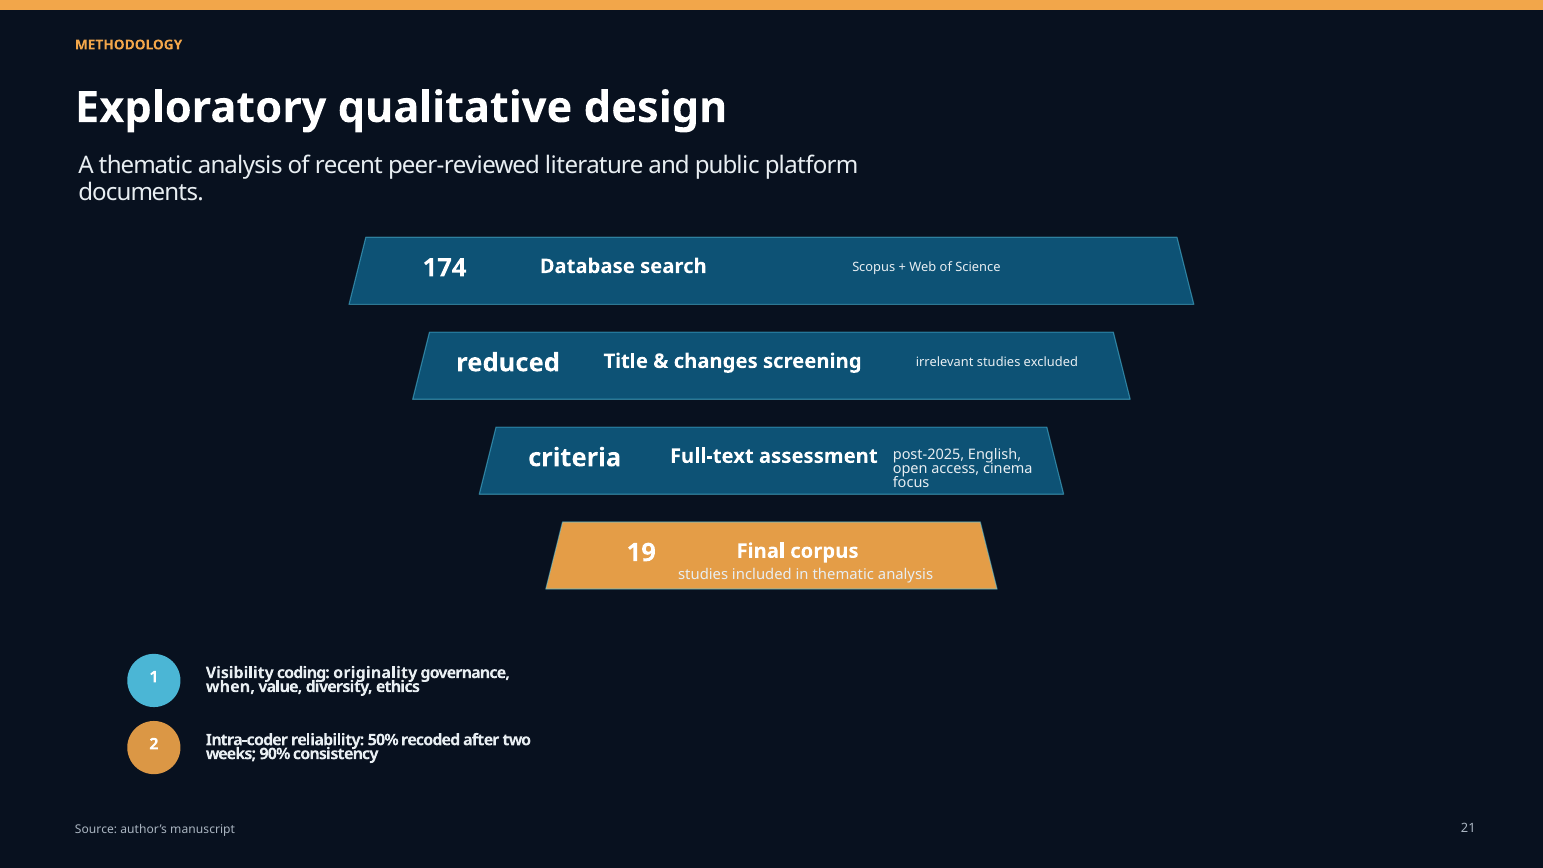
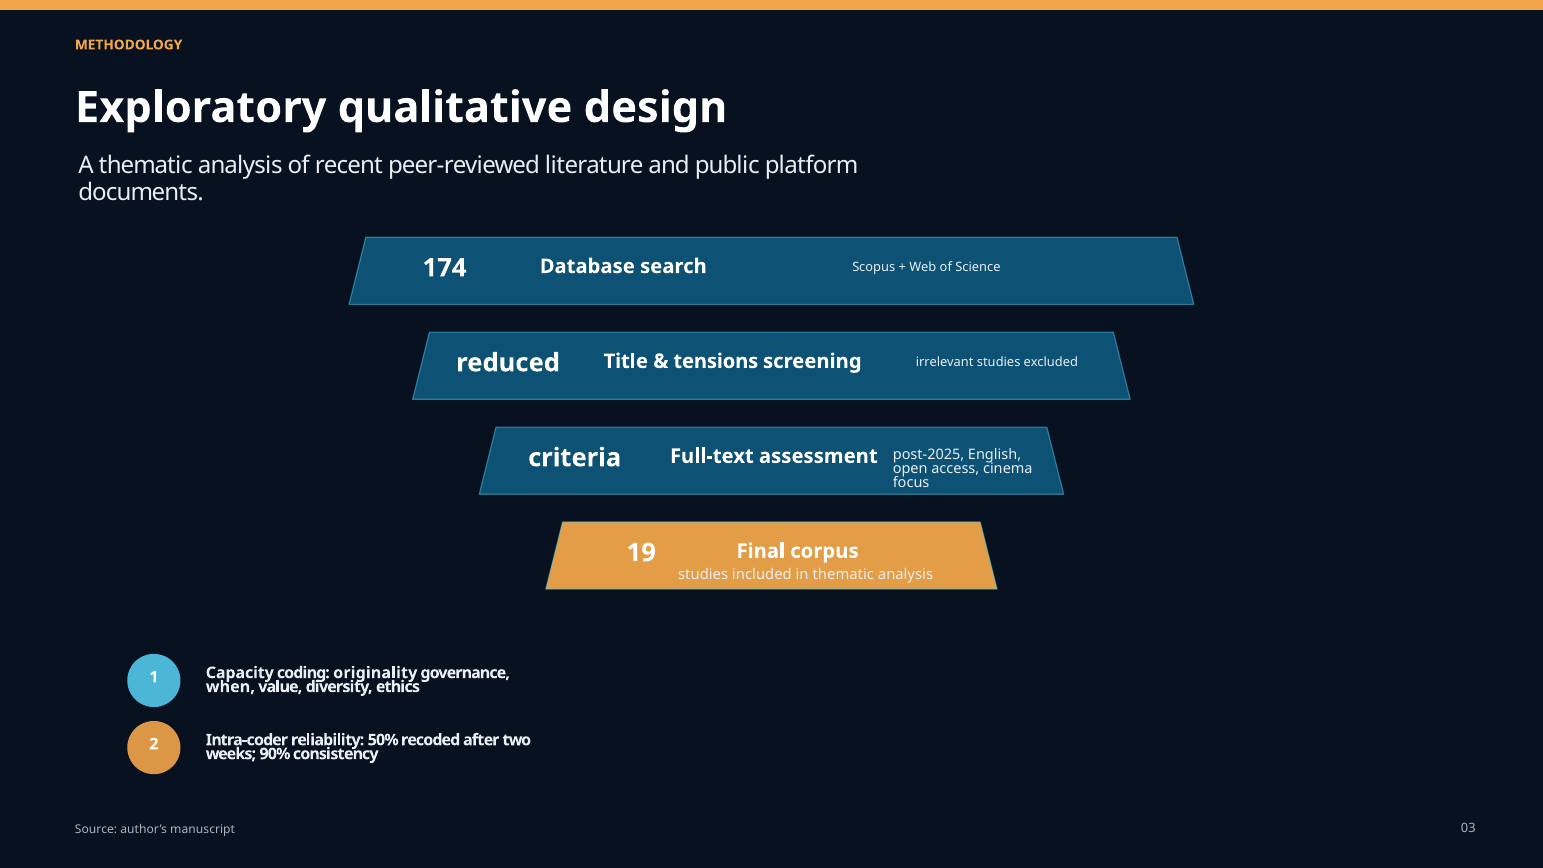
changes: changes -> tensions
Visibility: Visibility -> Capacity
21: 21 -> 03
